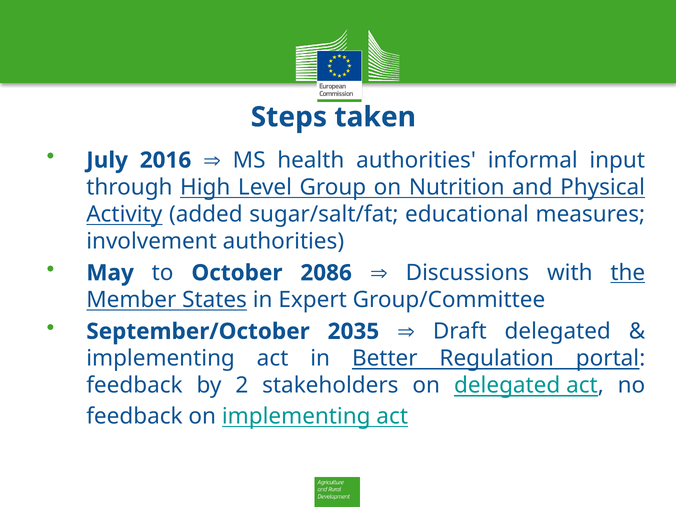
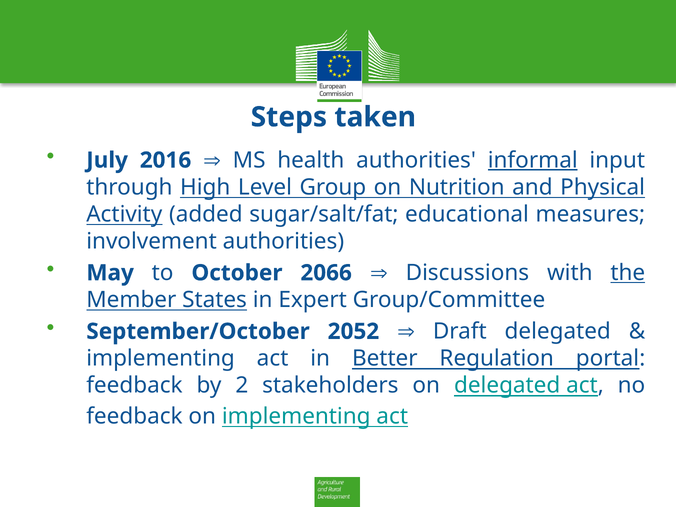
informal underline: none -> present
2086: 2086 -> 2066
2035: 2035 -> 2052
